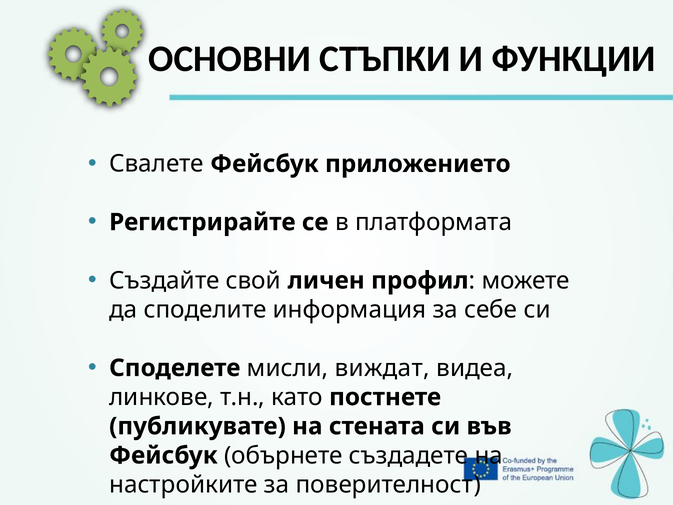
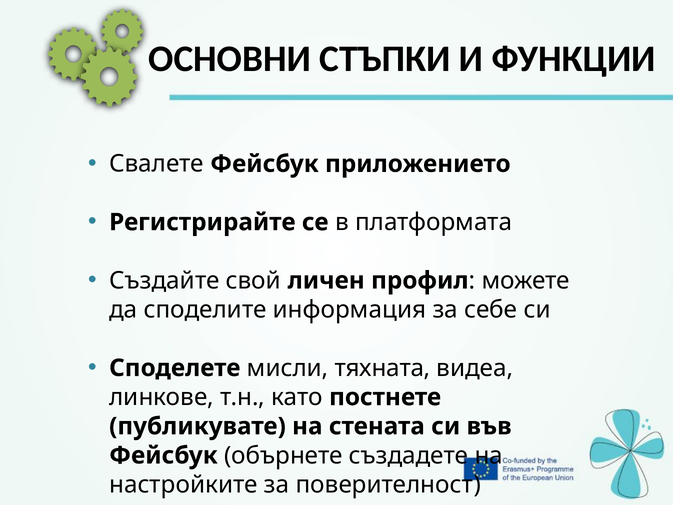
виждат: виждат -> тяхната
